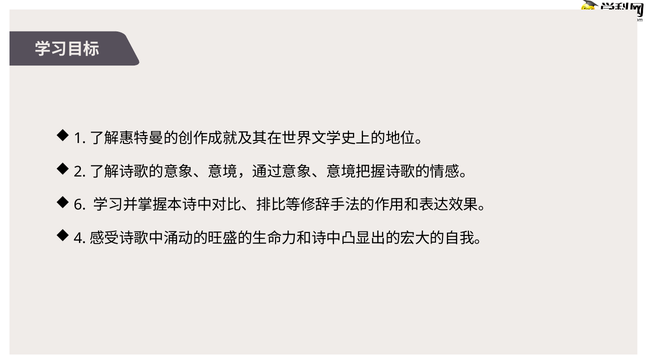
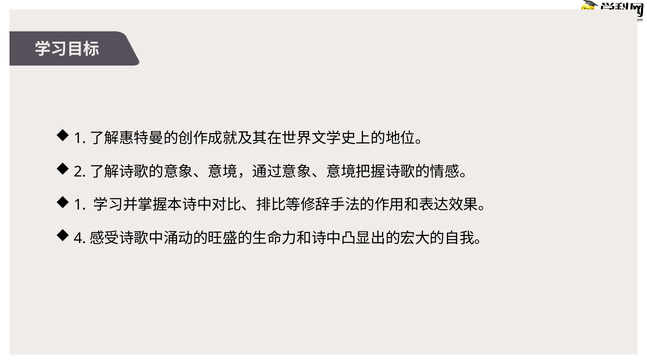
6 at (80, 205): 6 -> 1
